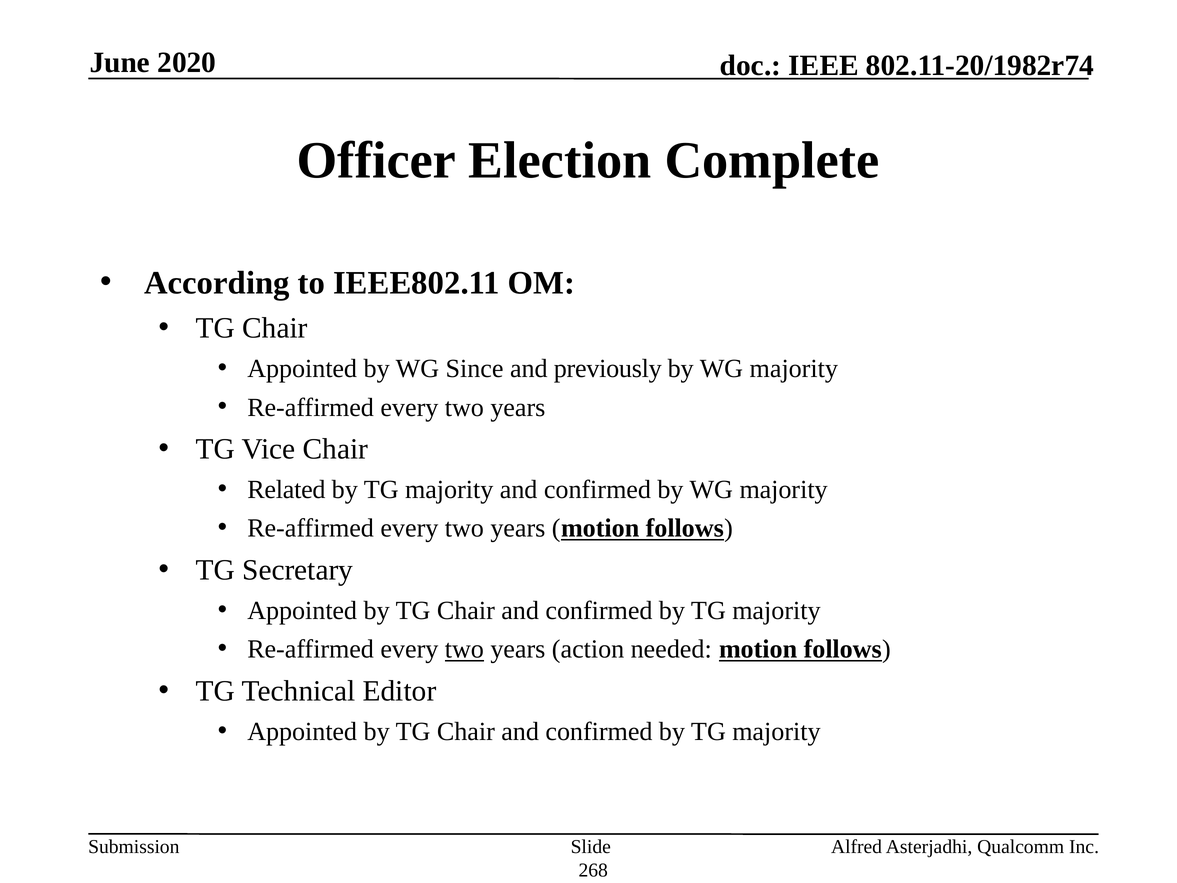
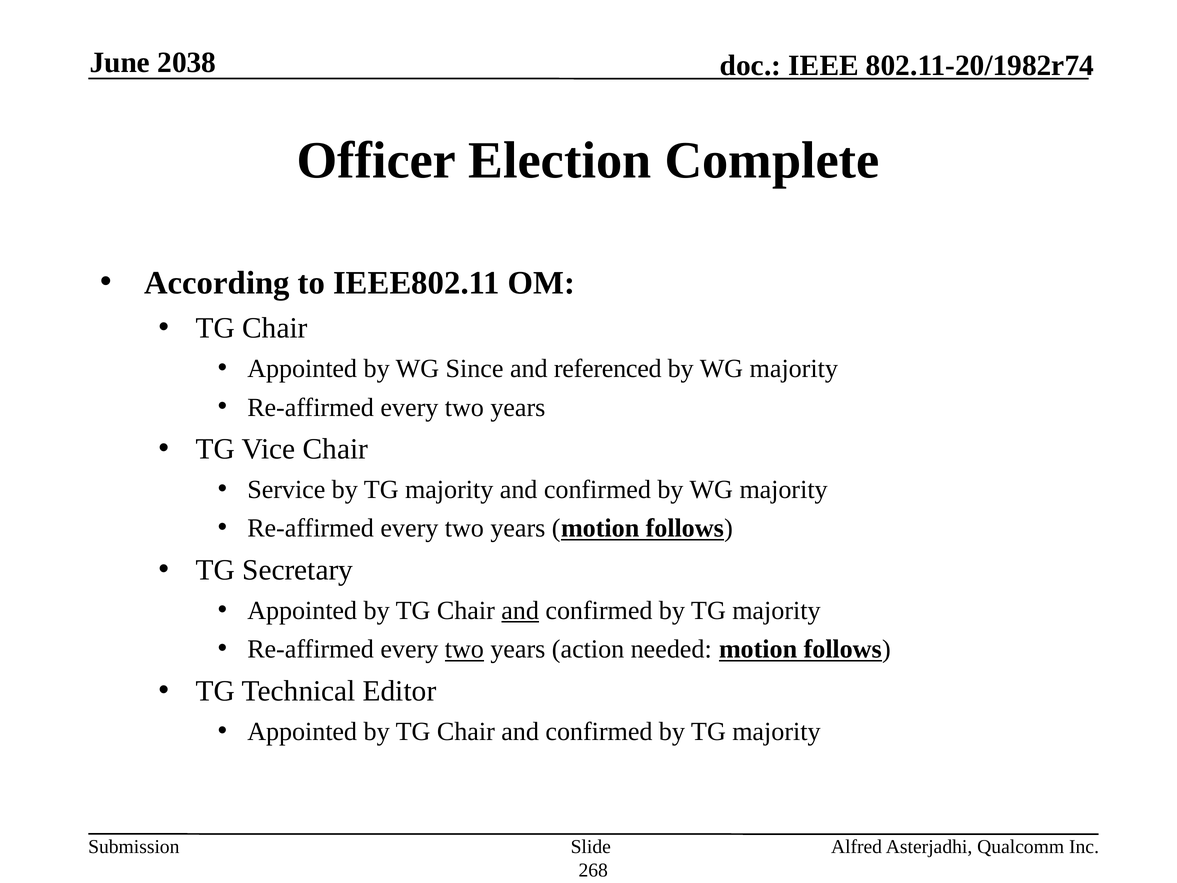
2020: 2020 -> 2038
previously: previously -> referenced
Related: Related -> Service
and at (520, 610) underline: none -> present
